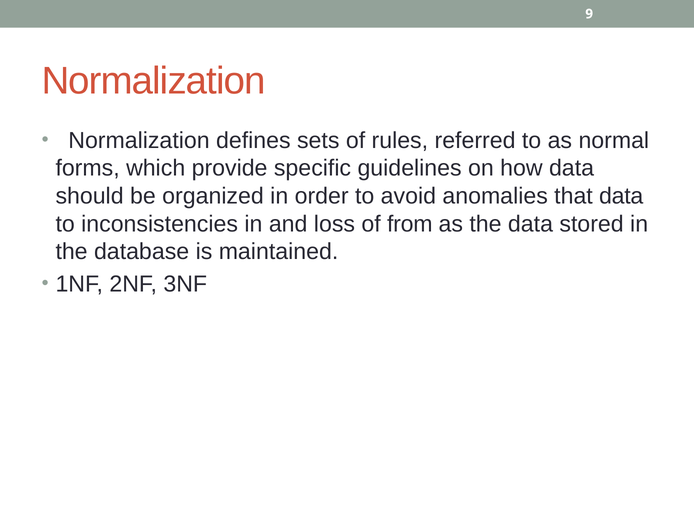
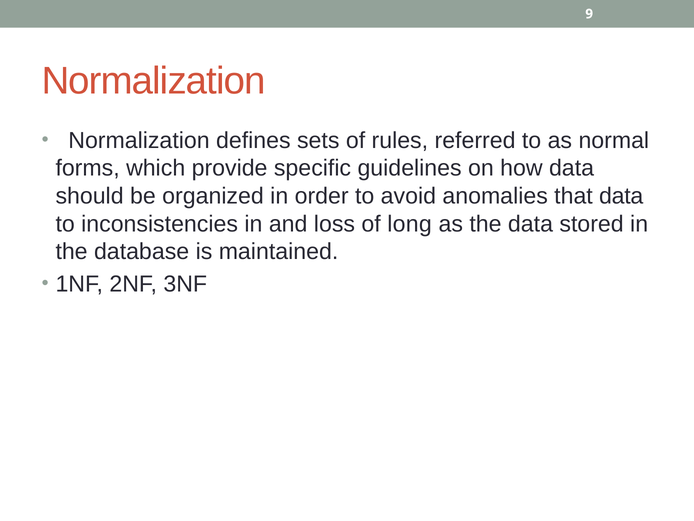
from: from -> long
